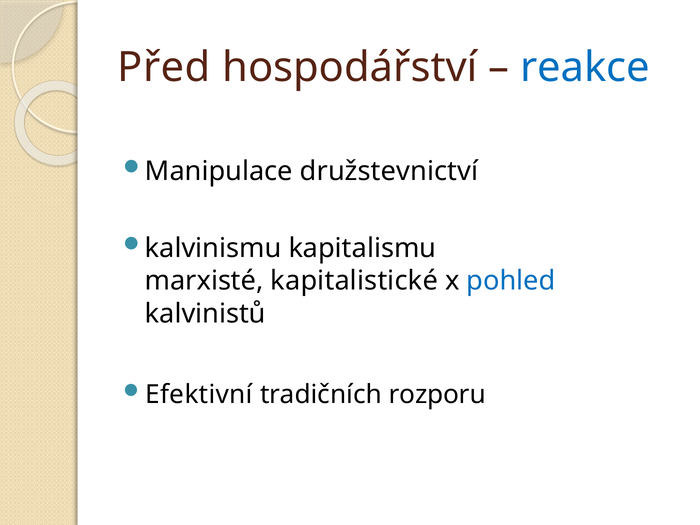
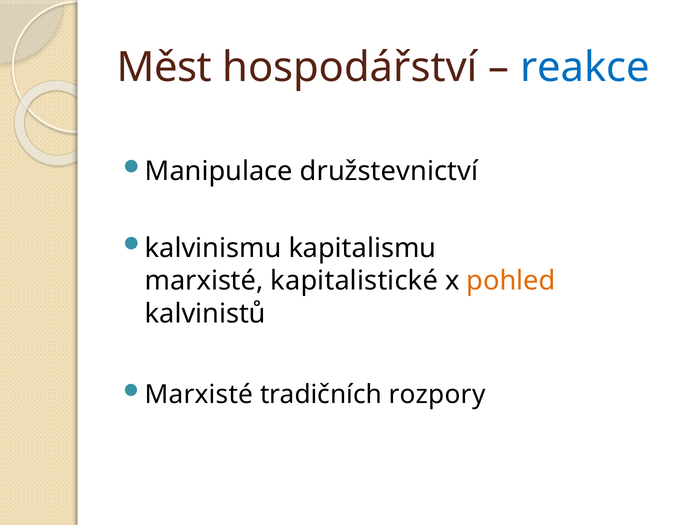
Před: Před -> Měst
pohled colour: blue -> orange
Efektivní at (199, 395): Efektivní -> Marxisté
rozporu: rozporu -> rozpory
